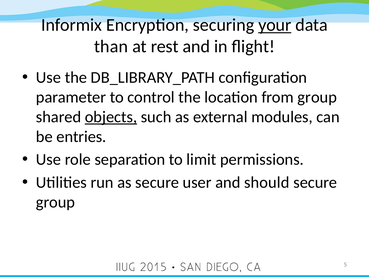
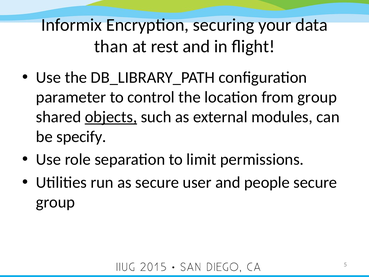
your underline: present -> none
entries: entries -> specify
should: should -> people
